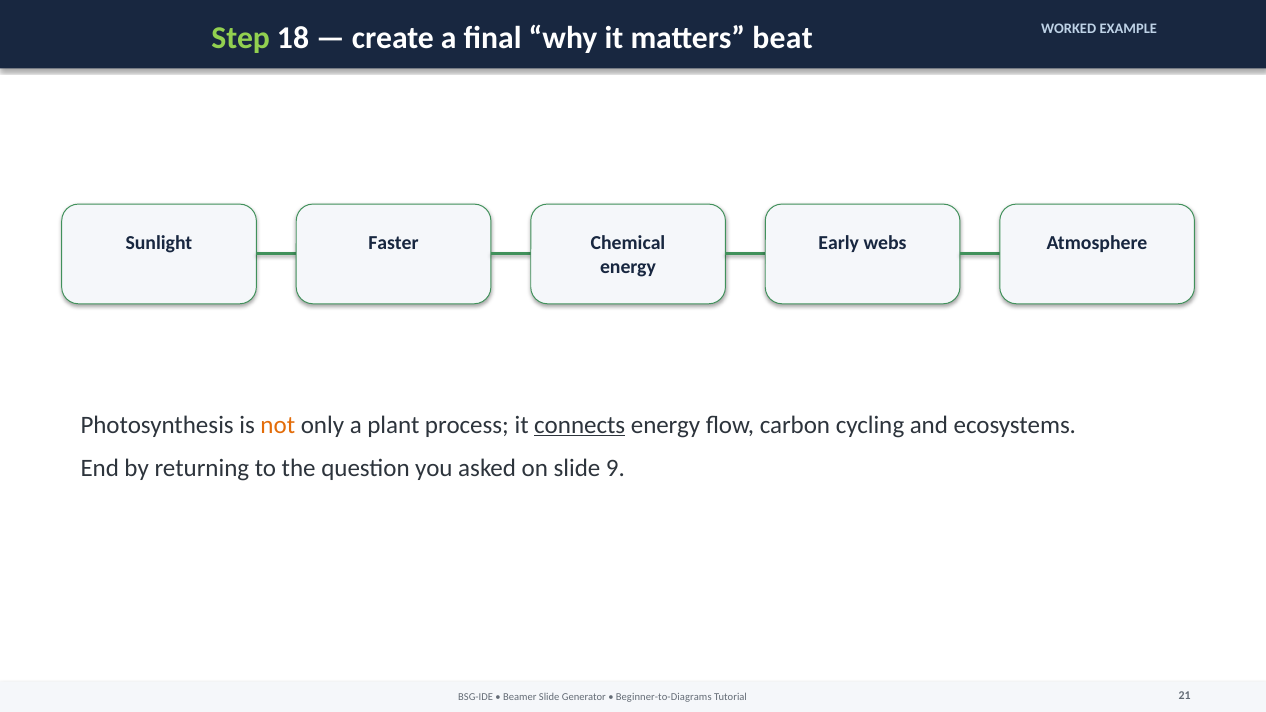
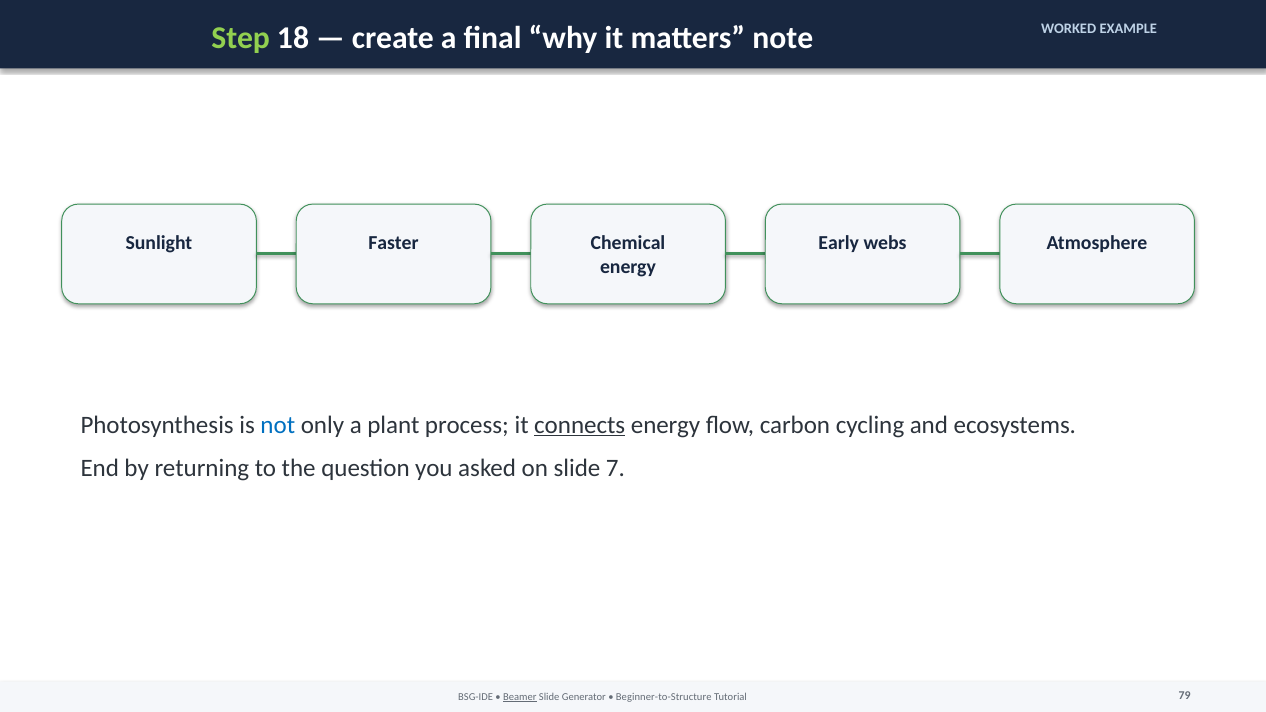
beat: beat -> note
not colour: orange -> blue
9: 9 -> 7
Beamer underline: none -> present
Beginner-to-Diagrams: Beginner-to-Diagrams -> Beginner-to-Structure
21: 21 -> 79
